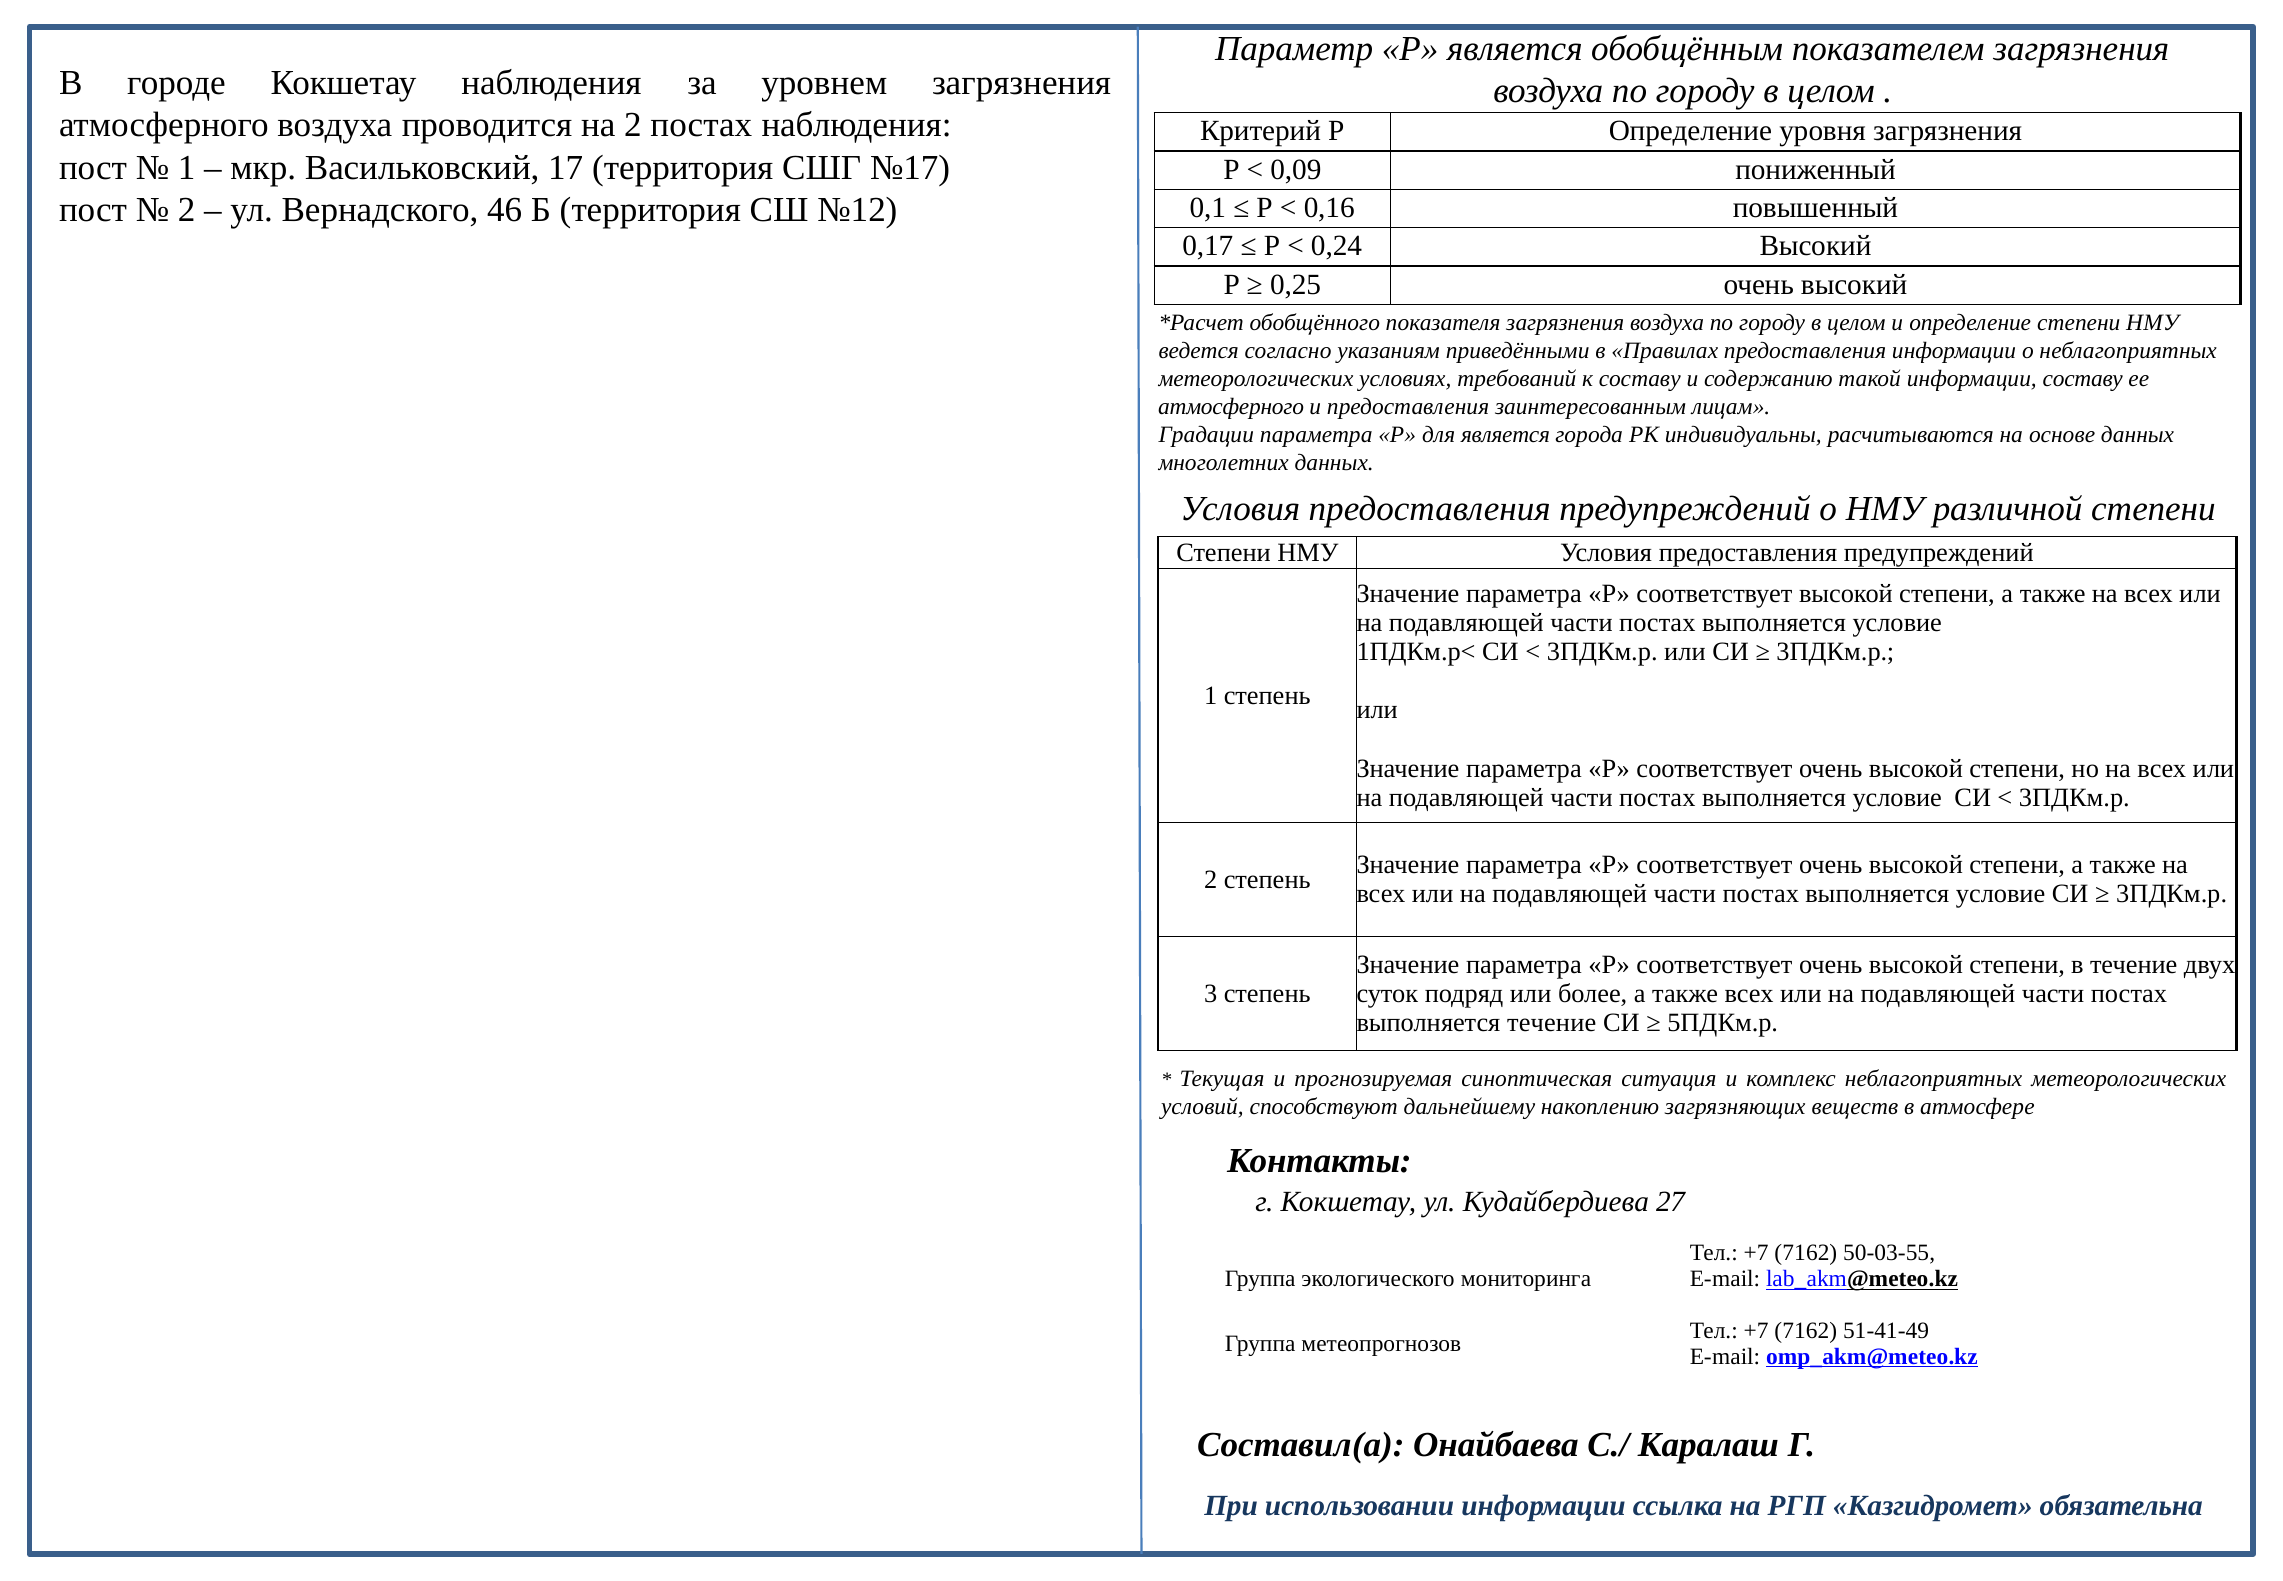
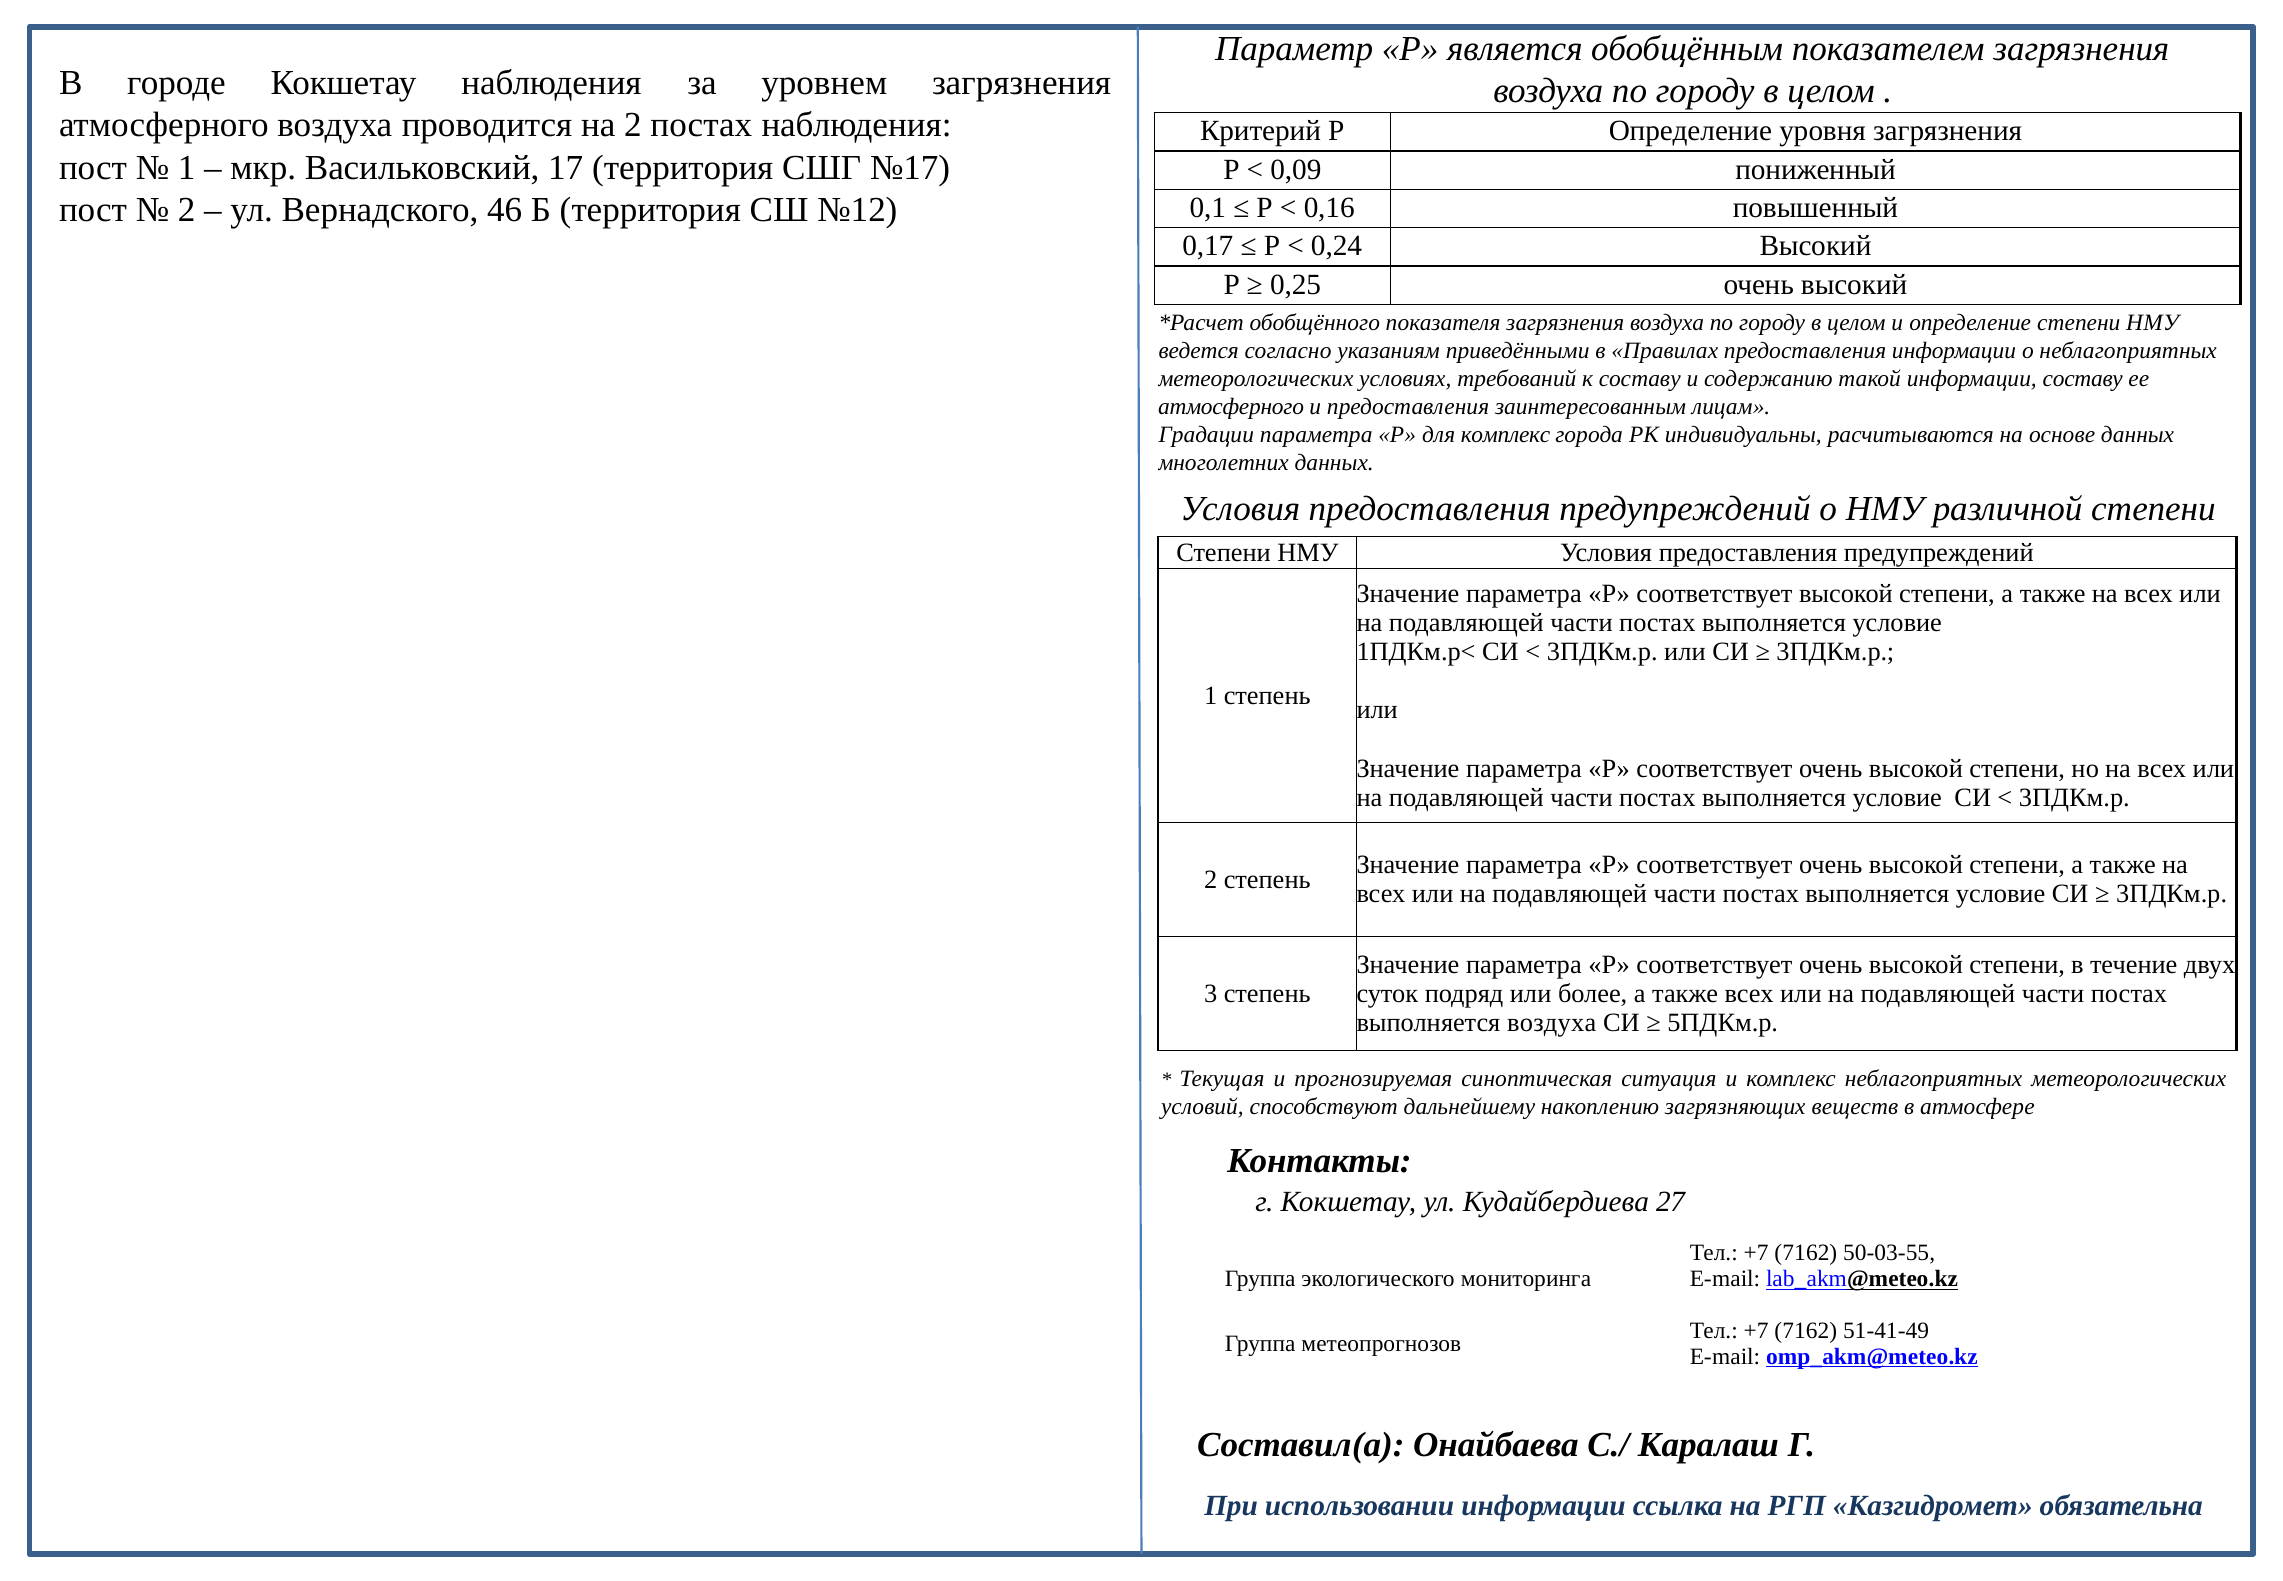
для является: является -> комплекс
выполняется течение: течение -> воздуха
